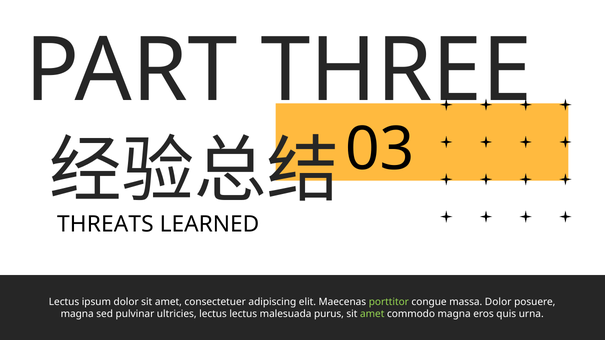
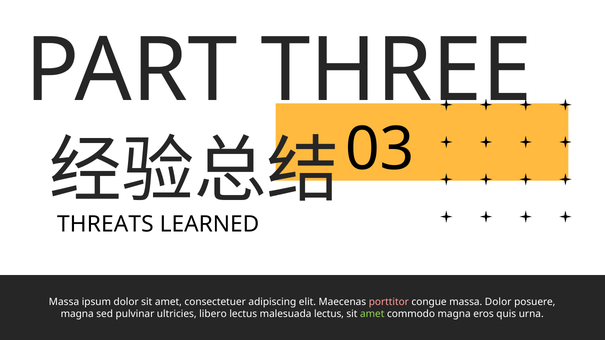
Lectus at (64, 302): Lectus -> Massa
porttitor colour: light green -> pink
ultricies lectus: lectus -> libero
malesuada purus: purus -> lectus
